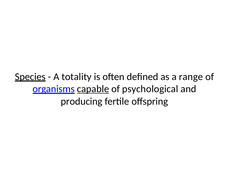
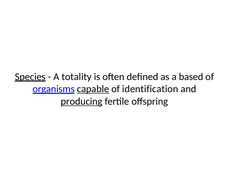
range: range -> based
psychological: psychological -> identification
producing underline: none -> present
